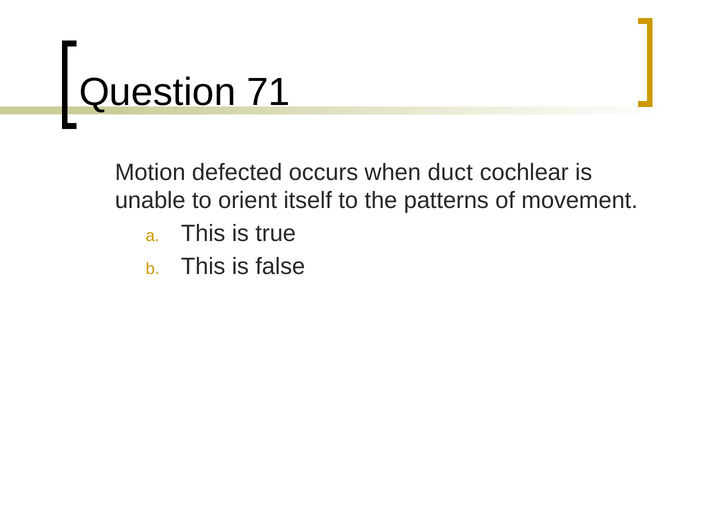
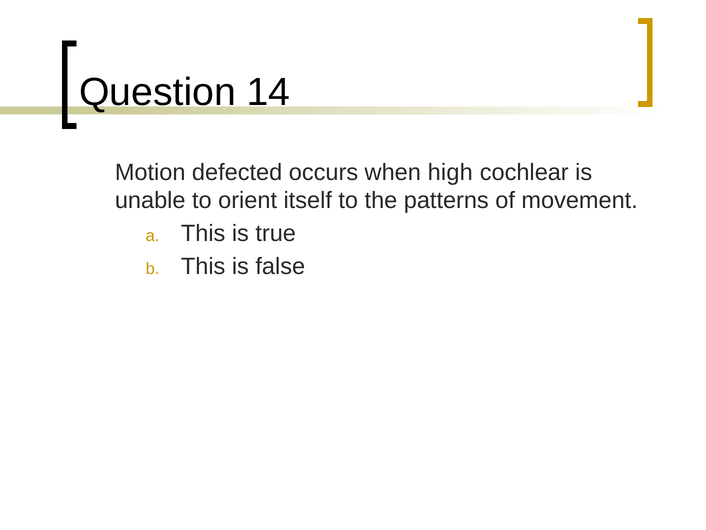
71: 71 -> 14
duct: duct -> high
